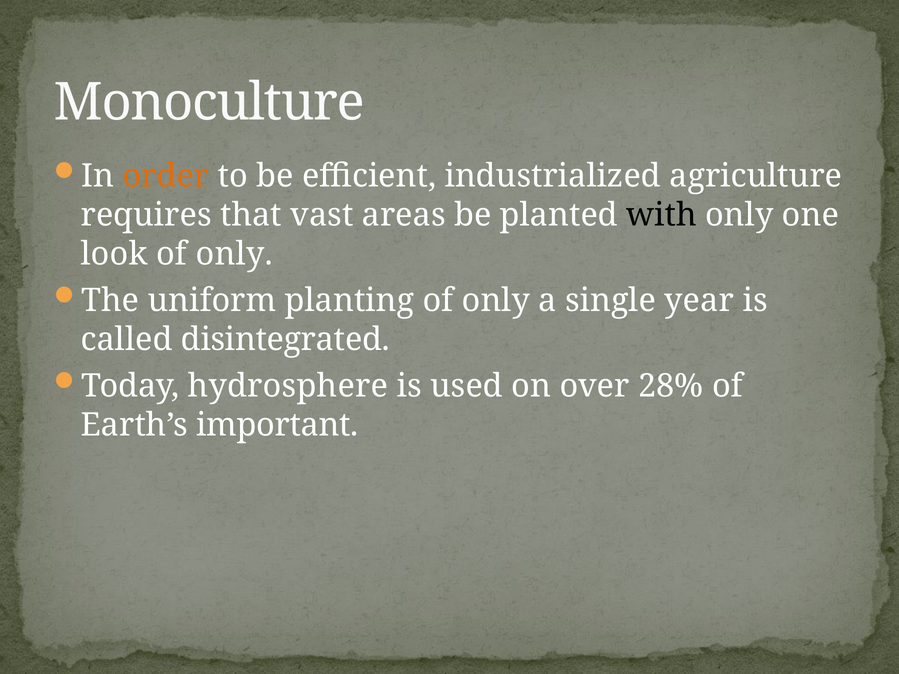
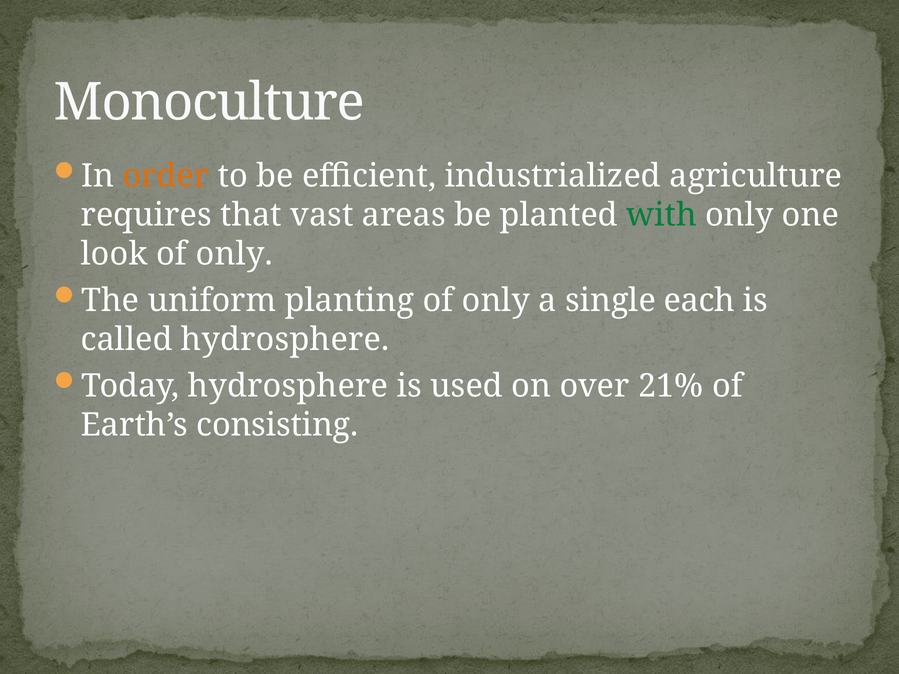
with colour: black -> green
year: year -> each
called disintegrated: disintegrated -> hydrosphere
28%: 28% -> 21%
important: important -> consisting
